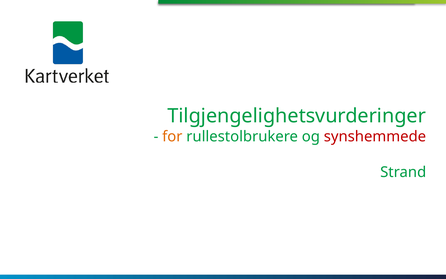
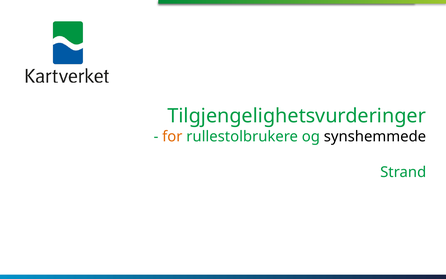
synshemmede colour: red -> black
